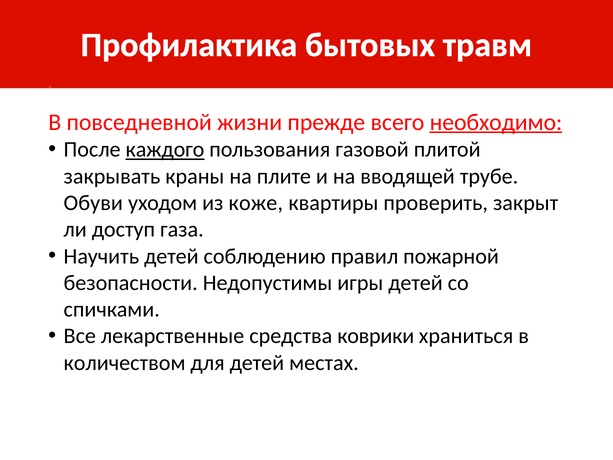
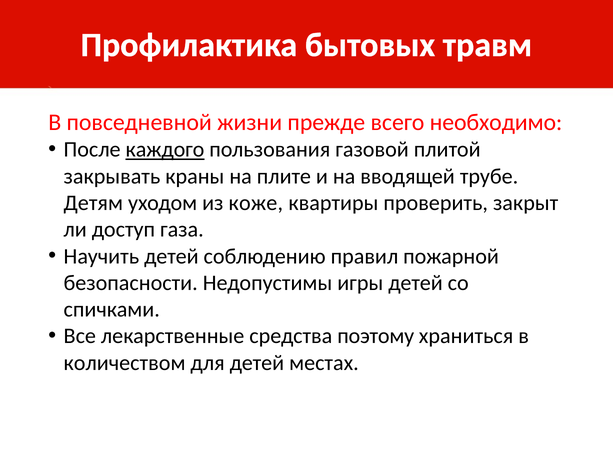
необходимо underline: present -> none
Обуви: Обуви -> Детям
коврики: коврики -> поэтому
